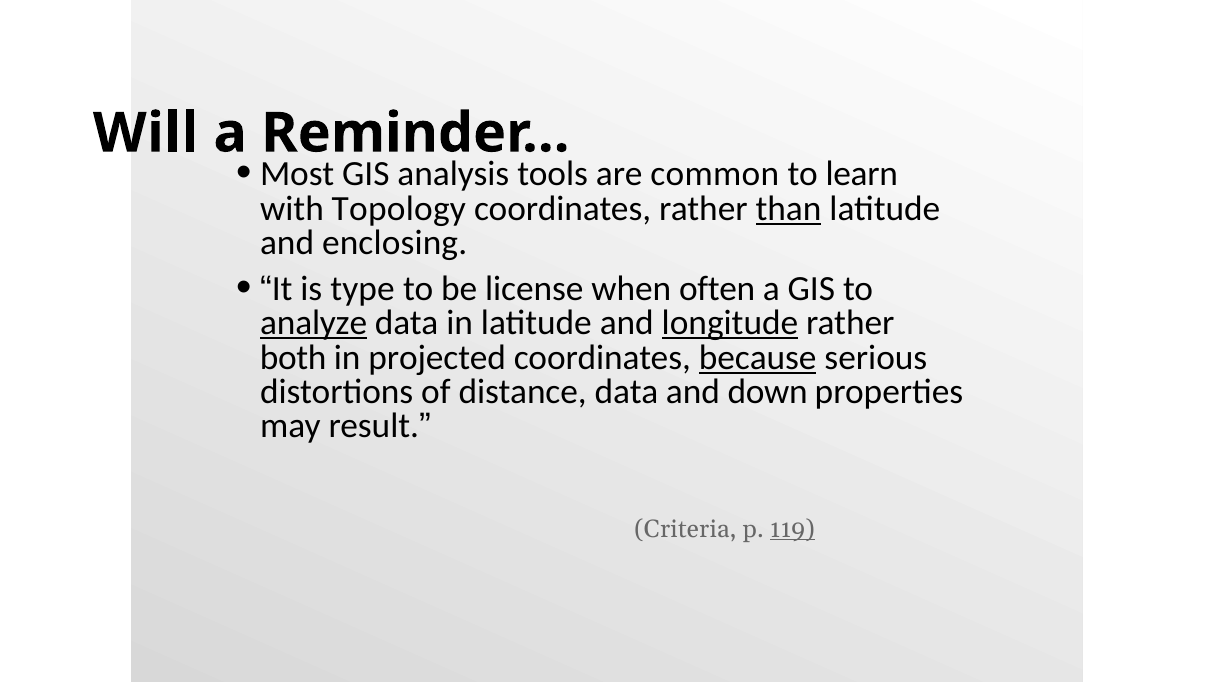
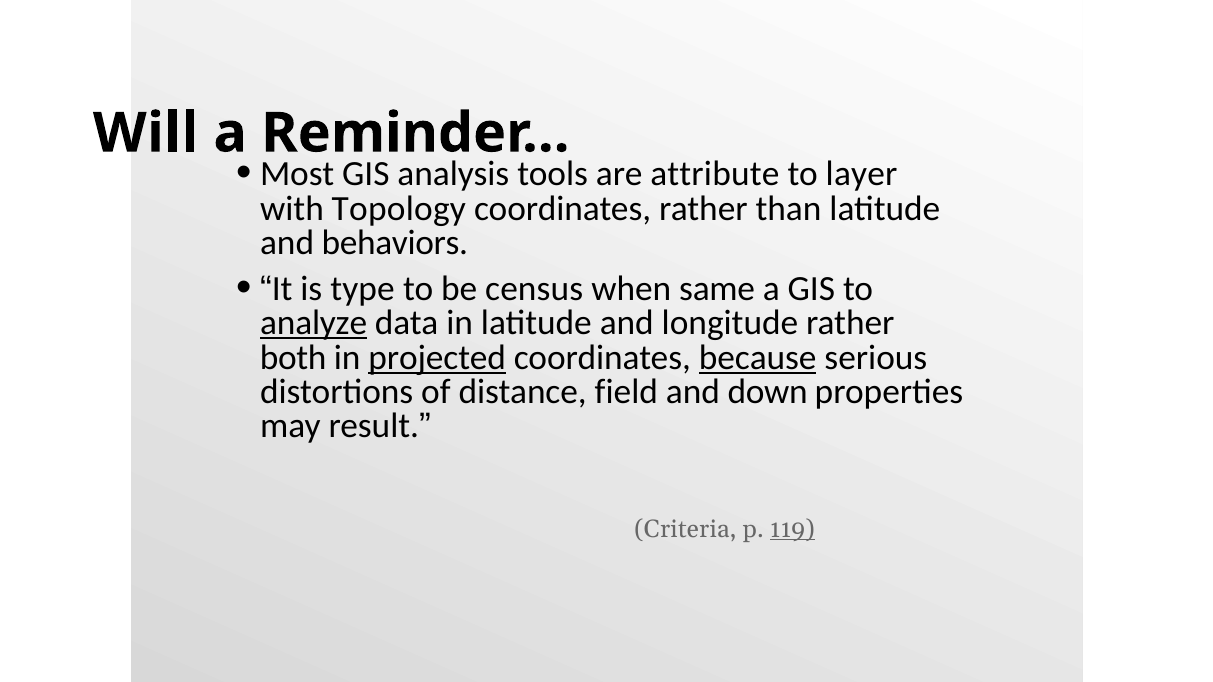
common: common -> attribute
learn: learn -> layer
than underline: present -> none
enclosing: enclosing -> behaviors
license: license -> census
often: often -> same
longitude underline: present -> none
projected underline: none -> present
distance data: data -> field
